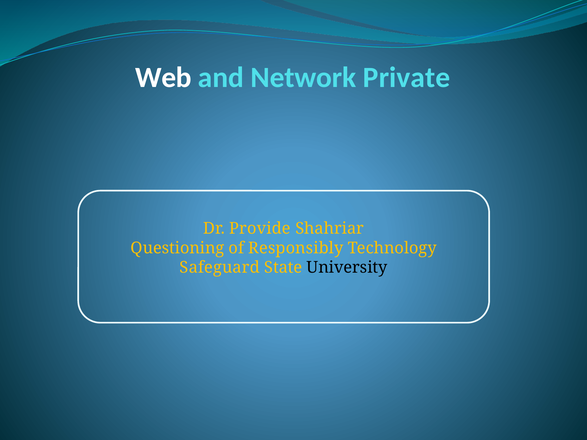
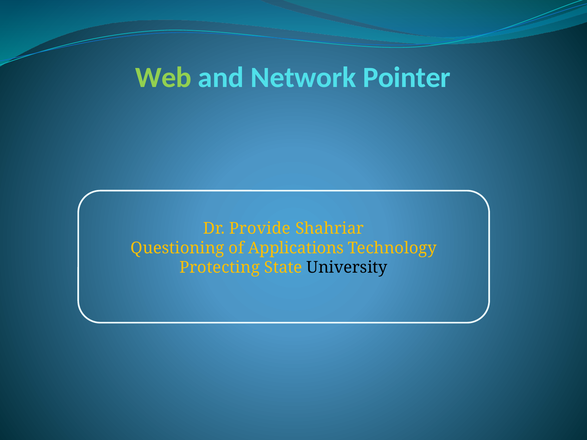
Web colour: white -> light green
Private: Private -> Pointer
Responsibly: Responsibly -> Applications
Safeguard: Safeguard -> Protecting
